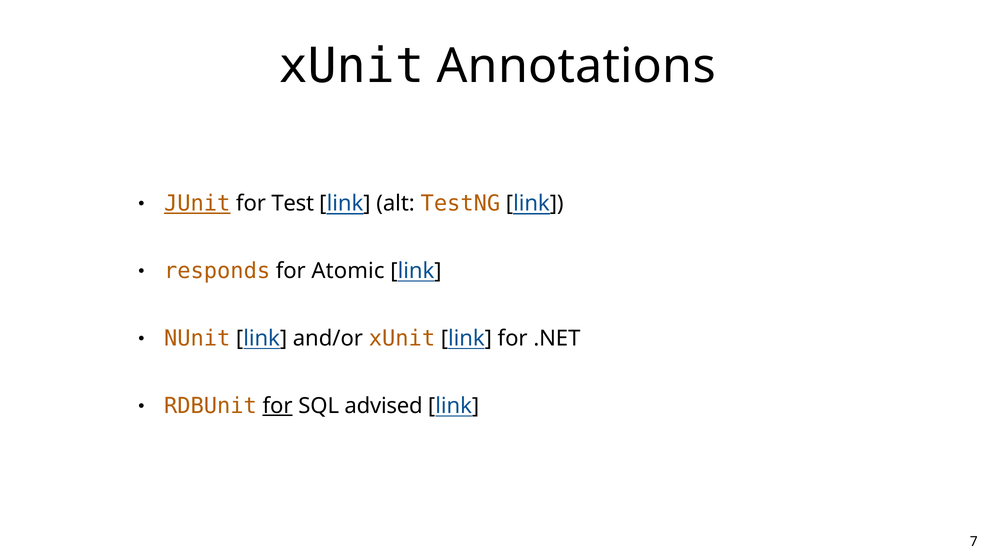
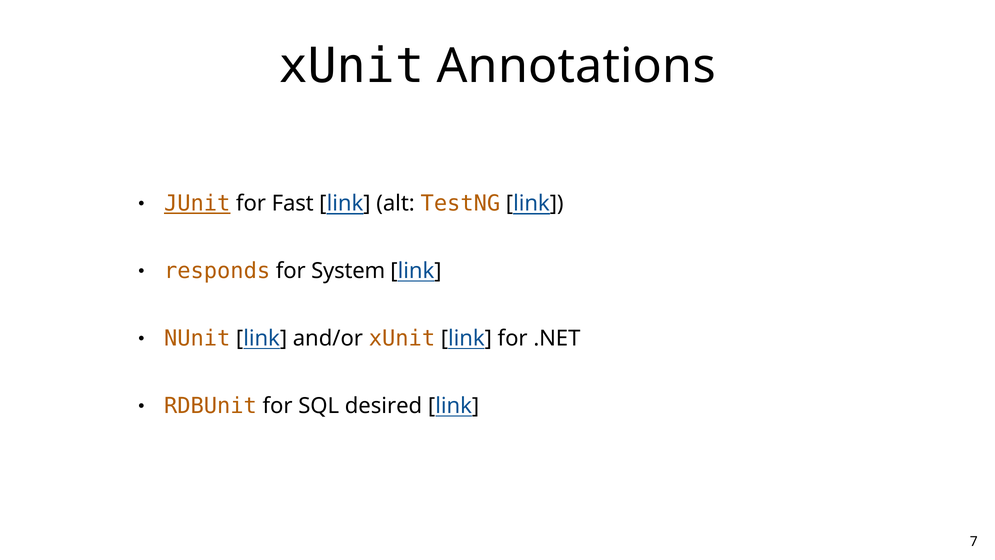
Test: Test -> Fast
Atomic: Atomic -> System
for at (278, 406) underline: present -> none
advised: advised -> desired
